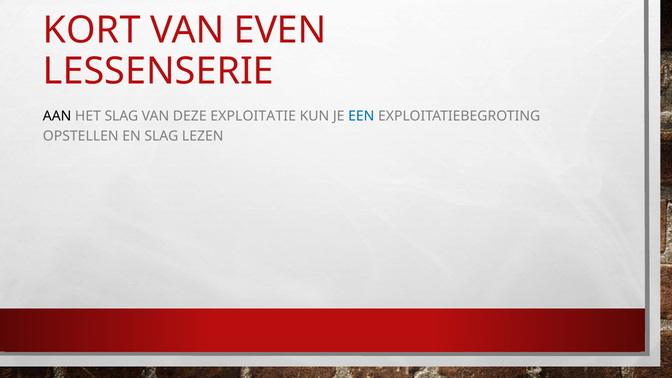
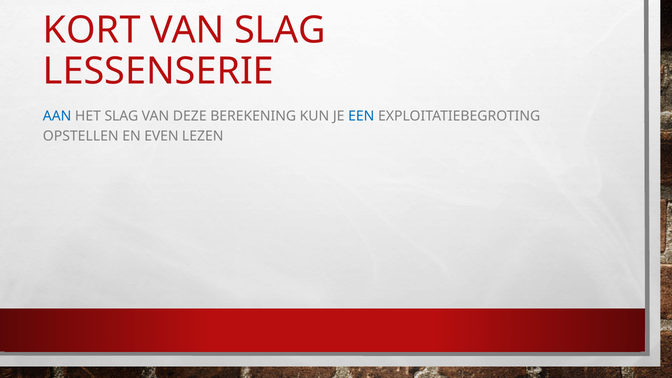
VAN EVEN: EVEN -> SLAG
AAN colour: black -> blue
EXPLOITATIE: EXPLOITATIE -> BEREKENING
EN SLAG: SLAG -> EVEN
